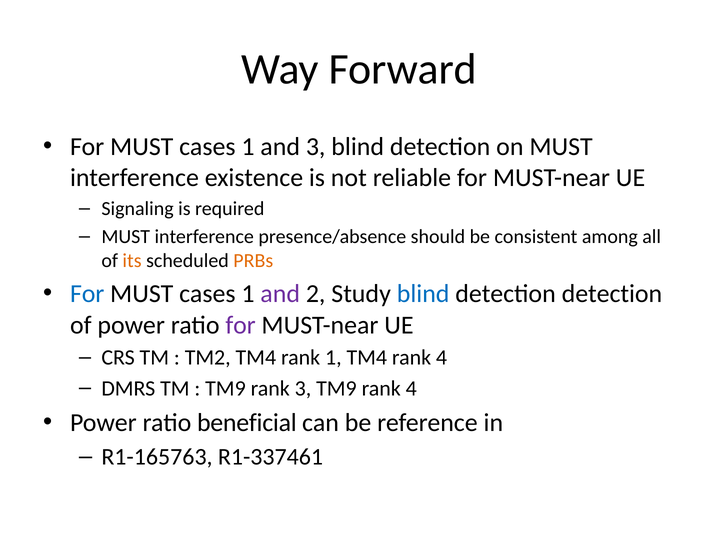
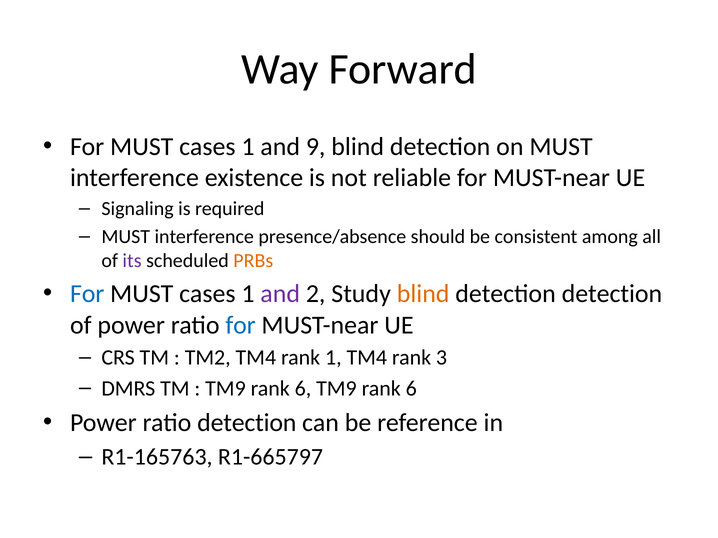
and 3: 3 -> 9
its colour: orange -> purple
blind at (423, 294) colour: blue -> orange
for at (241, 325) colour: purple -> blue
TM4 rank 4: 4 -> 3
3 at (303, 389): 3 -> 6
4 at (411, 389): 4 -> 6
ratio beneficial: beneficial -> detection
R1-337461: R1-337461 -> R1-665797
